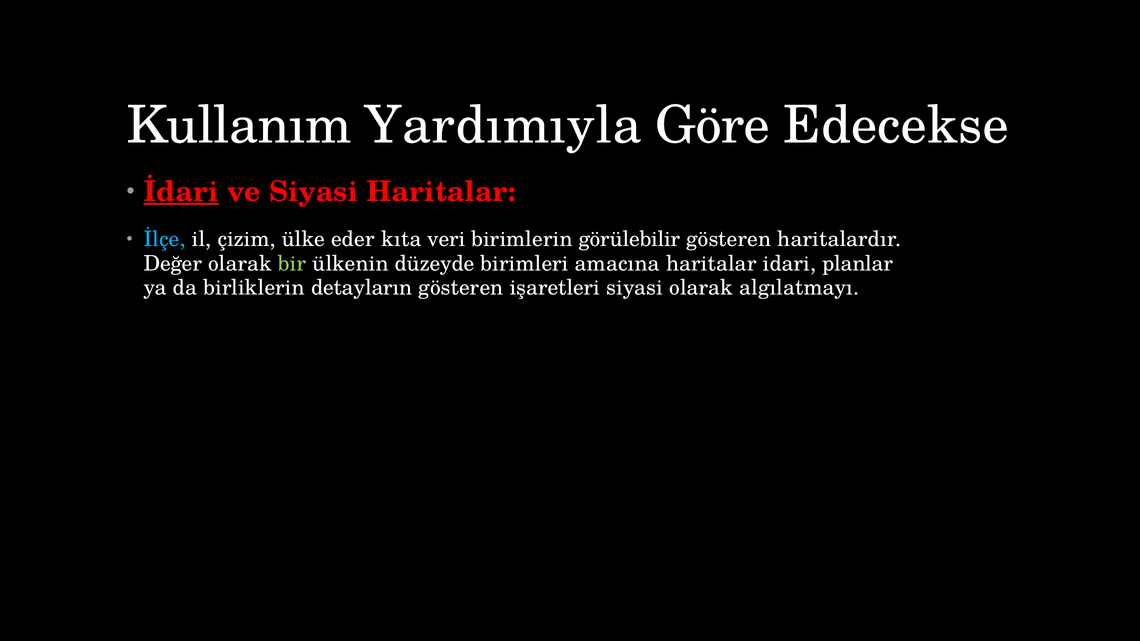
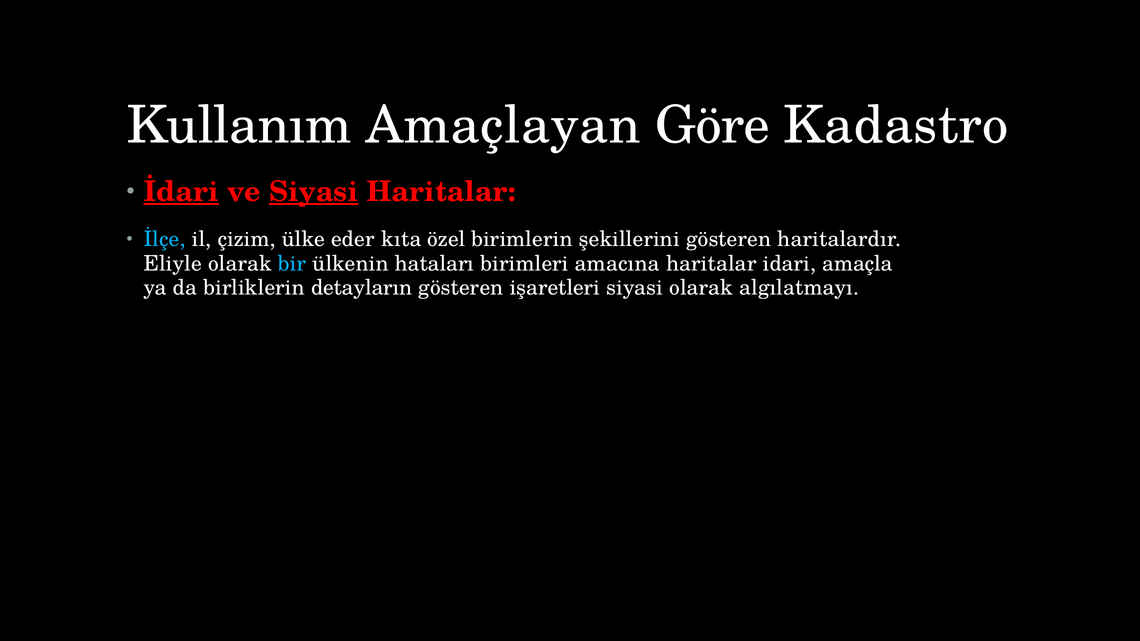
Yardımıyla: Yardımıyla -> Amaçlayan
Edecekse: Edecekse -> Kadastro
Siyasi at (314, 192) underline: none -> present
veri: veri -> özel
görülebilir: görülebilir -> şekillerini
Değer: Değer -> Eliyle
bir colour: light green -> light blue
düzeyde: düzeyde -> hataları
planlar: planlar -> amaçla
